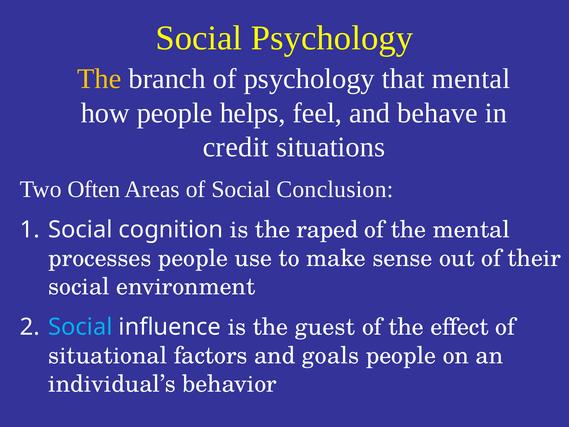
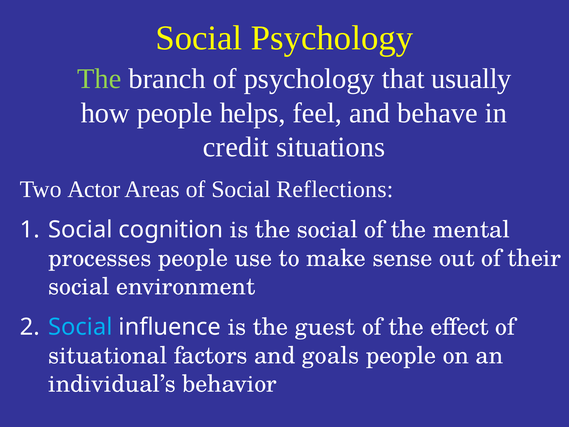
The at (99, 79) colour: yellow -> light green
that mental: mental -> usually
Often: Often -> Actor
Conclusion: Conclusion -> Reflections
the raped: raped -> social
